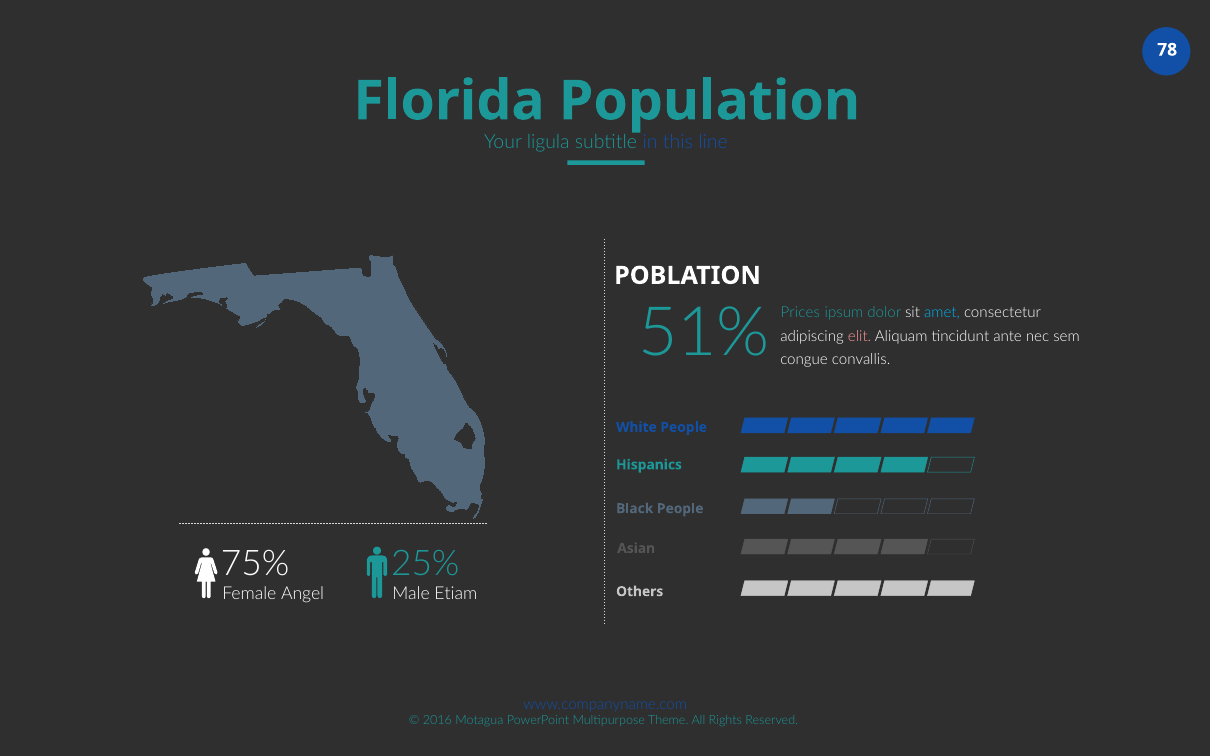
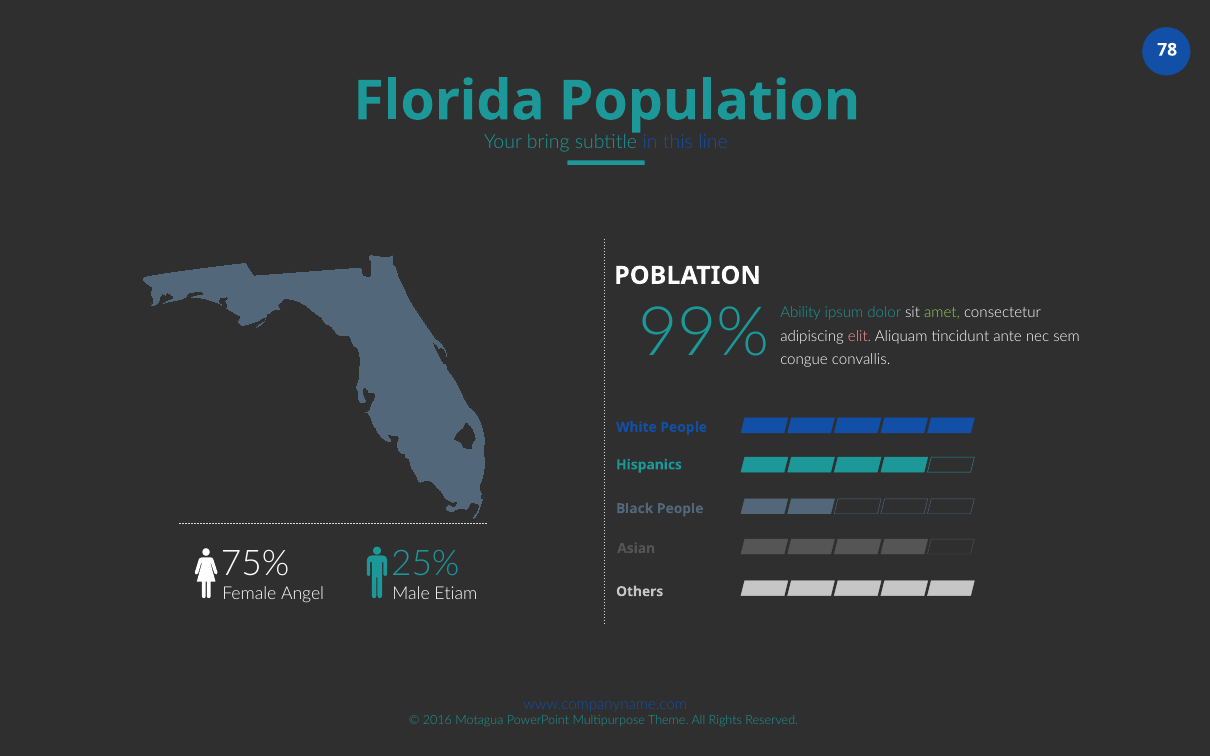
ligula: ligula -> bring
Prices: Prices -> Ability
amet colour: light blue -> light green
51%: 51% -> 99%
